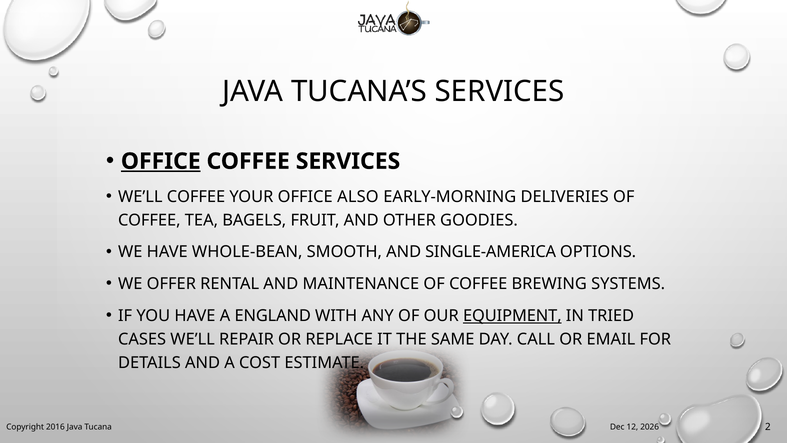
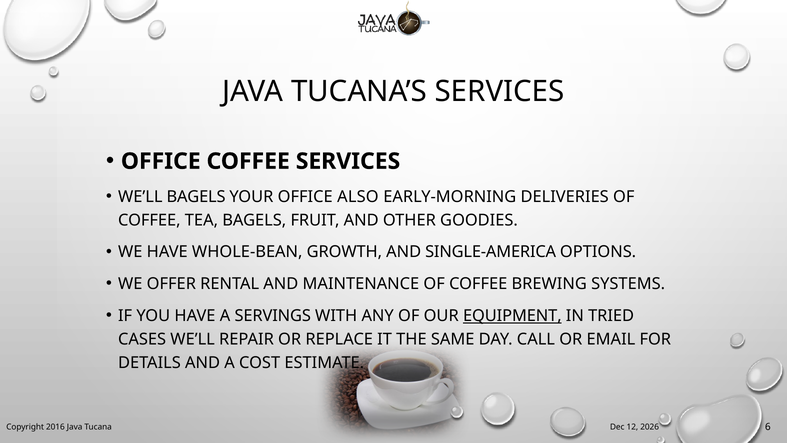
OFFICE at (161, 161) underline: present -> none
WE’LL COFFEE: COFFEE -> BAGELS
SMOOTH: SMOOTH -> GROWTH
ENGLAND: ENGLAND -> SERVINGS
2: 2 -> 6
